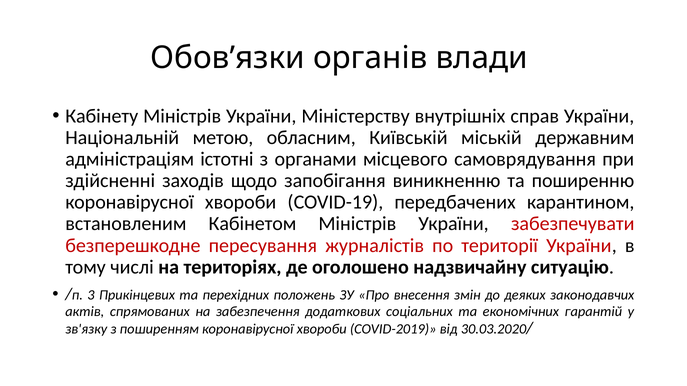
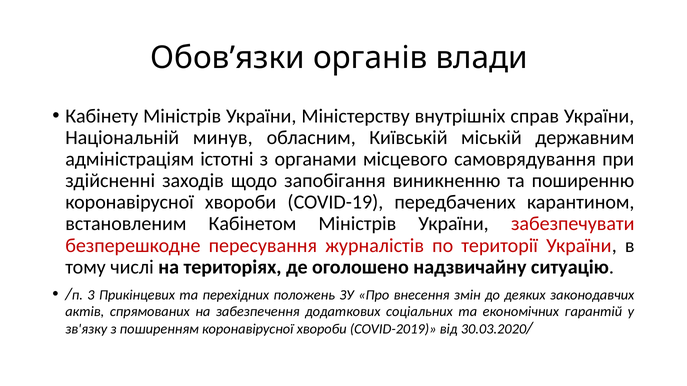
метою: метою -> минув
